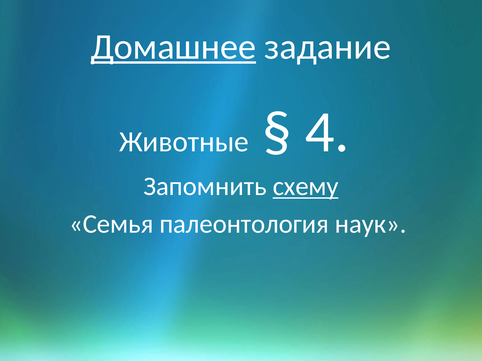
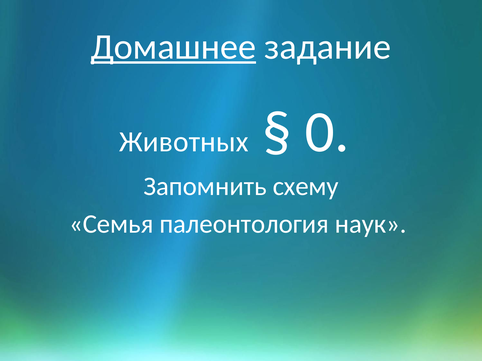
Животные: Животные -> Животных
4: 4 -> 0
схему underline: present -> none
